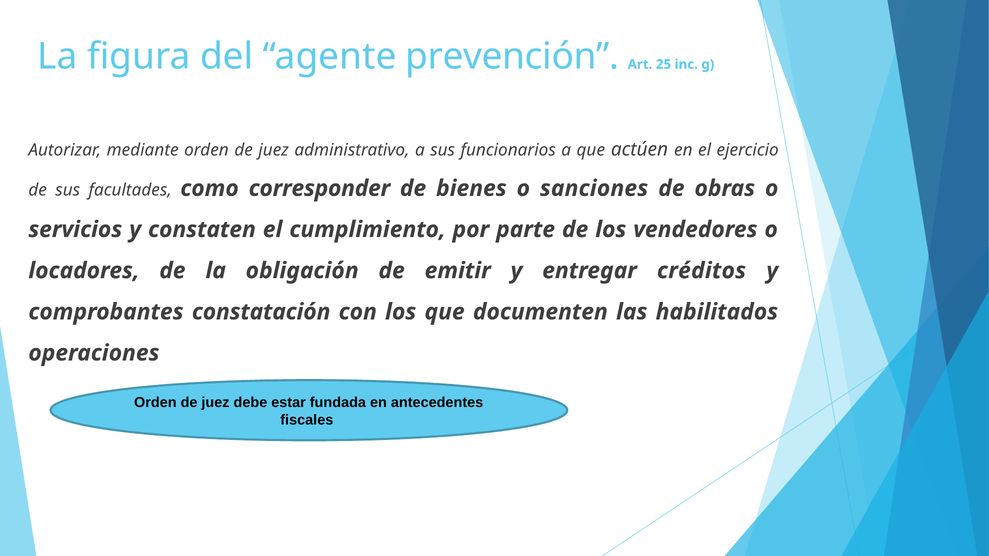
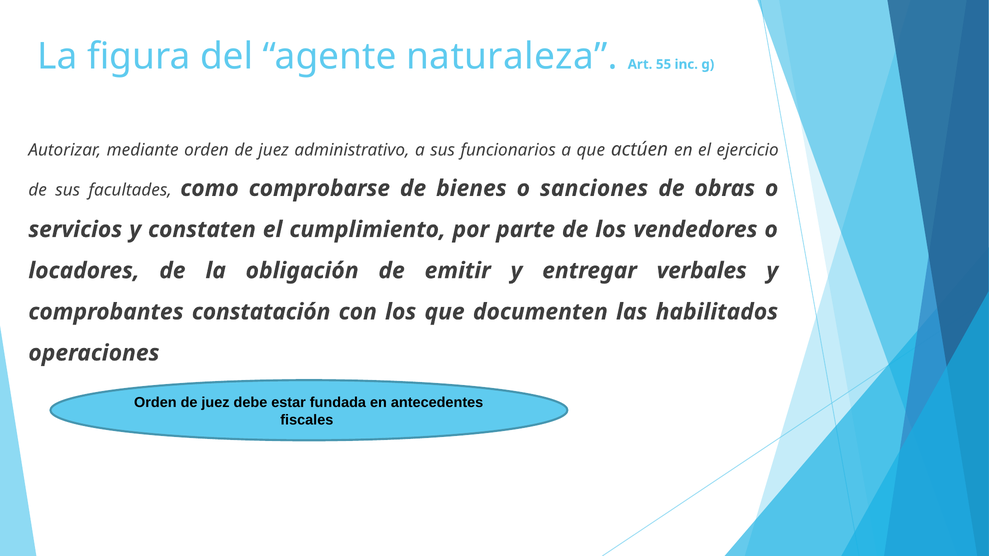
prevención: prevención -> naturaleza
25: 25 -> 55
corresponder: corresponder -> comprobarse
créditos: créditos -> verbales
